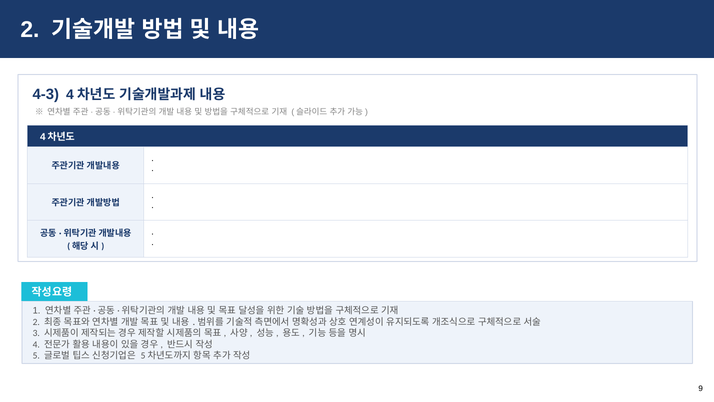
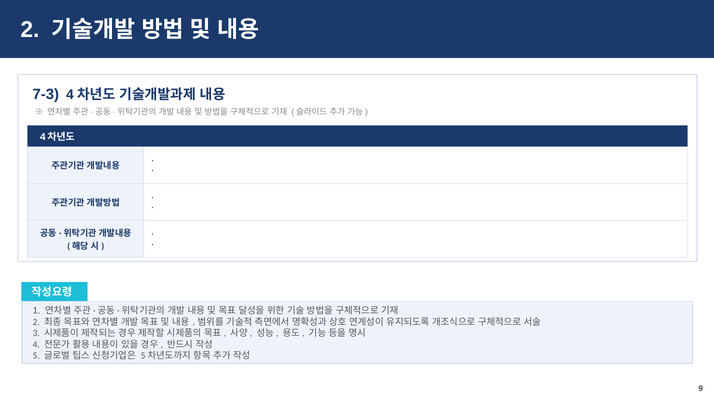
4-3: 4-3 -> 7-3
